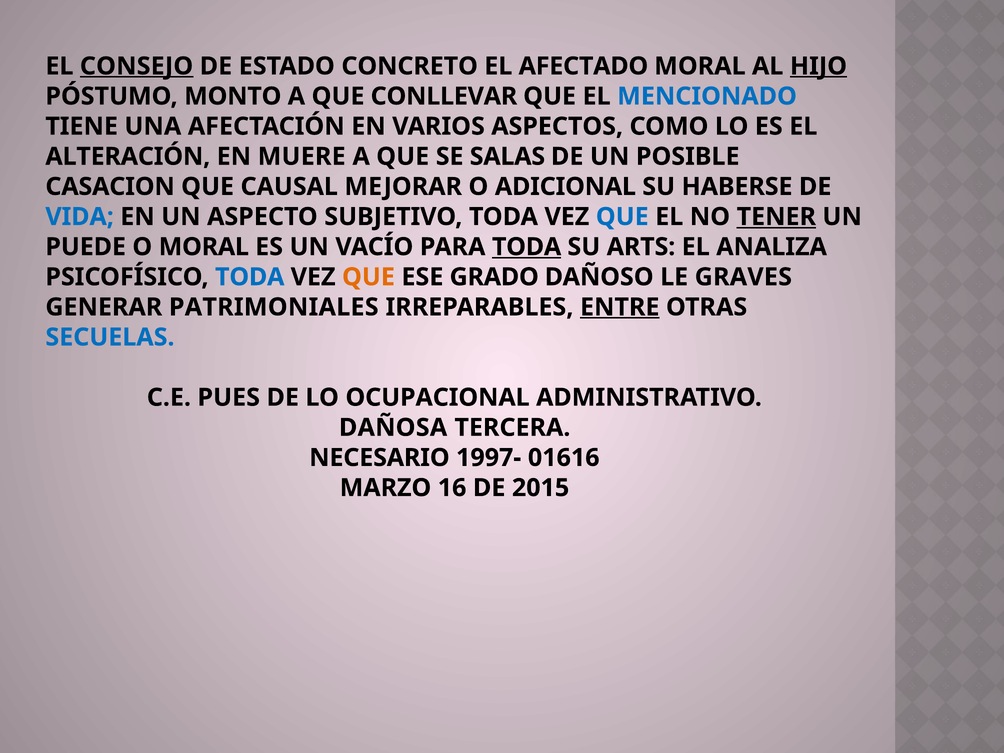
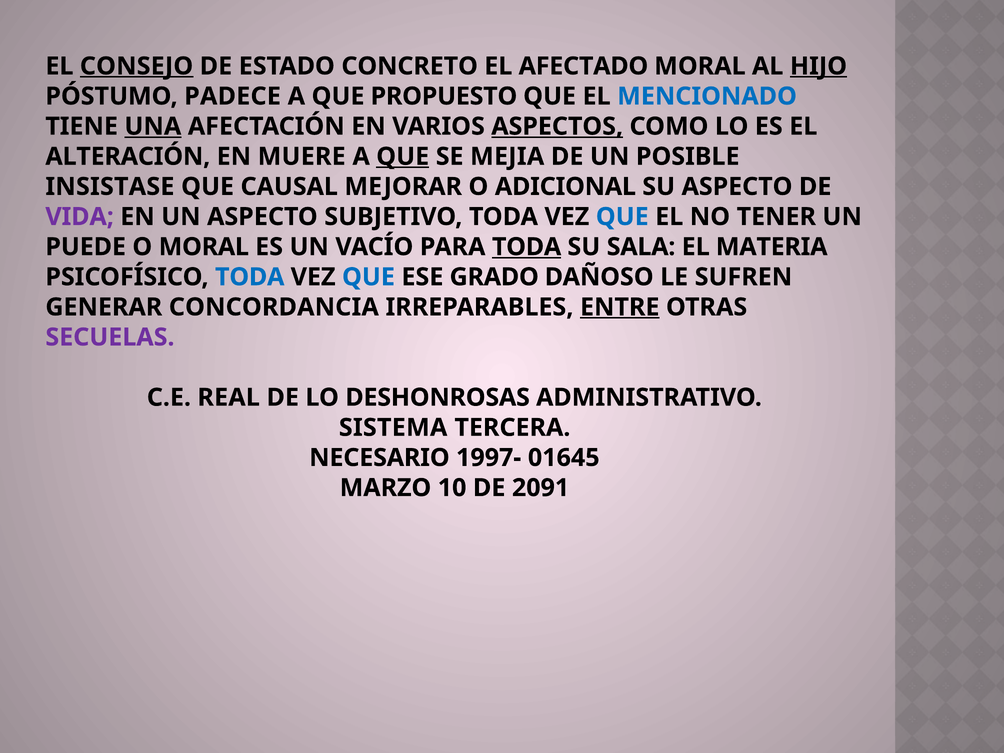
MONTO: MONTO -> PADECE
CONLLEVAR: CONLLEVAR -> PROPUESTO
UNA underline: none -> present
ASPECTOS underline: none -> present
QUE at (403, 157) underline: none -> present
SALAS: SALAS -> MEJIA
CASACION: CASACION -> INSISTASE
SU HABERSE: HABERSE -> ASPECTO
VIDA colour: blue -> purple
TENER underline: present -> none
ARTS: ARTS -> SALA
ANALIZA: ANALIZA -> MATERIA
QUE at (368, 277) colour: orange -> blue
GRAVES: GRAVES -> SUFREN
PATRIMONIALES: PATRIMONIALES -> CONCORDANCIA
SECUELAS colour: blue -> purple
PUES: PUES -> REAL
OCUPACIONAL: OCUPACIONAL -> DESHONROSAS
DAÑOSA: DAÑOSA -> SISTEMA
01616: 01616 -> 01645
16: 16 -> 10
2015: 2015 -> 2091
